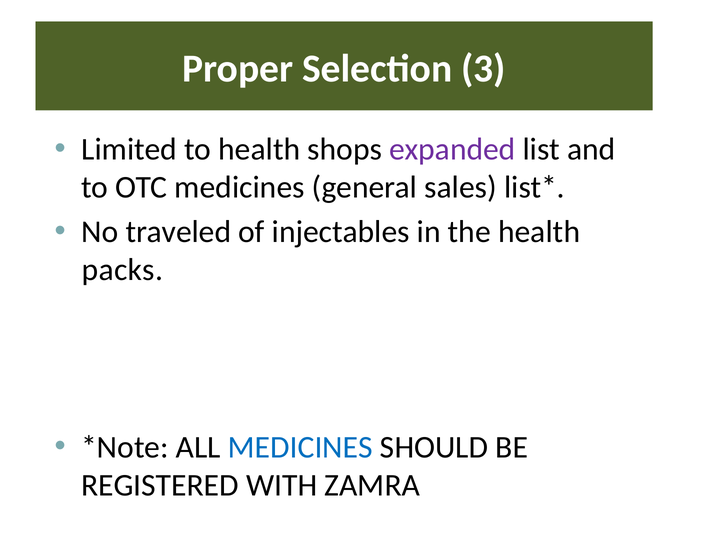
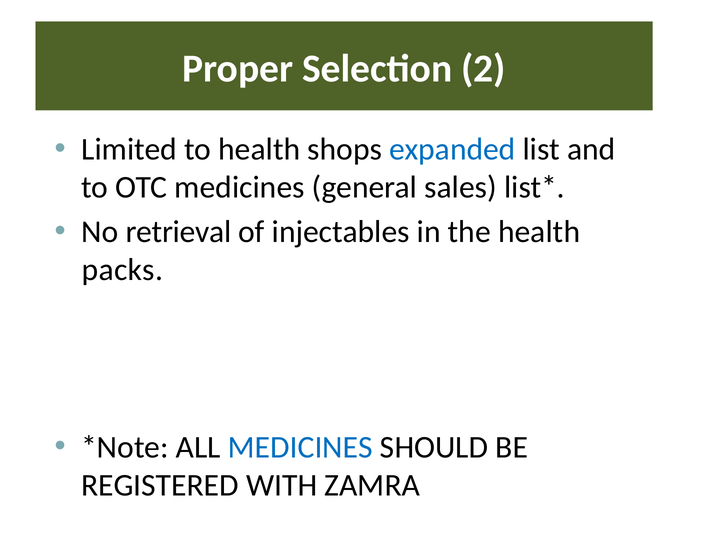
3: 3 -> 2
expanded colour: purple -> blue
traveled: traveled -> retrieval
